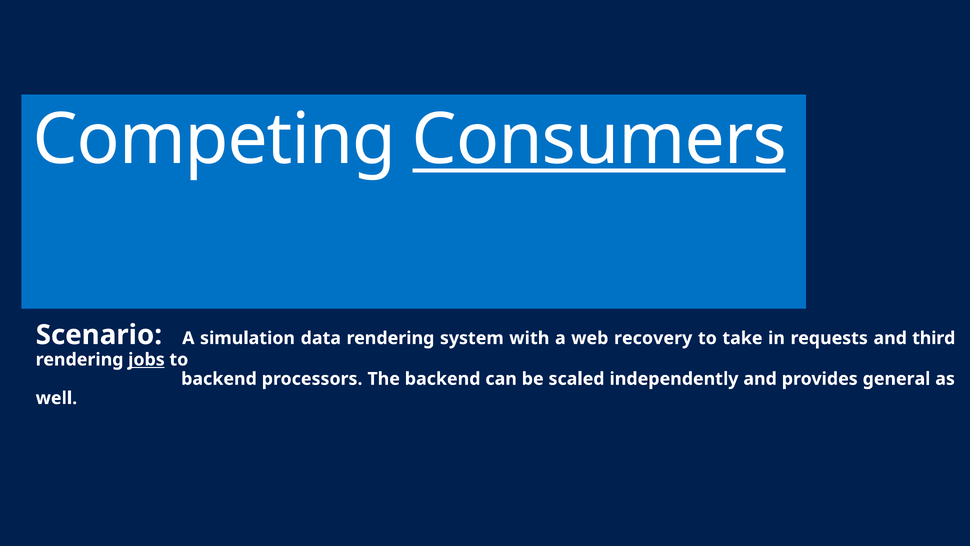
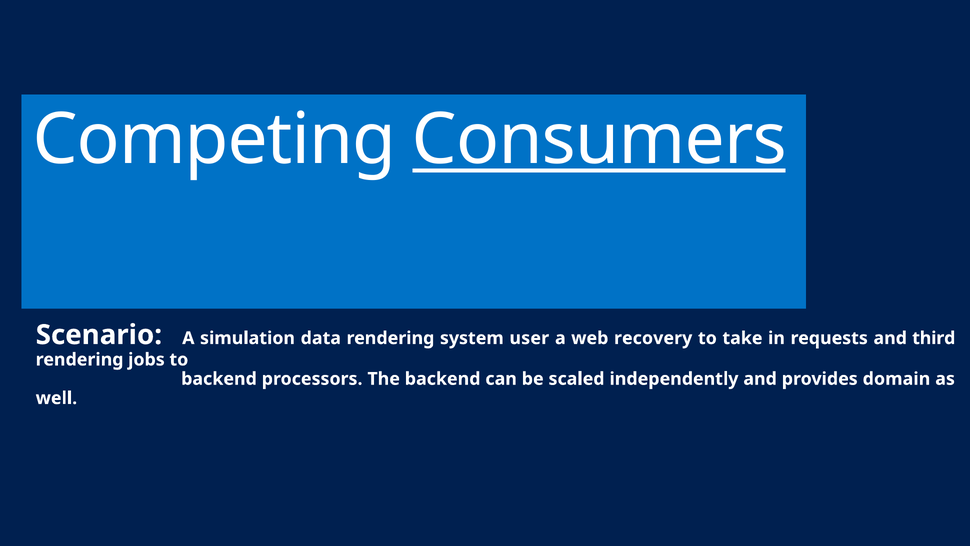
with: with -> user
jobs underline: present -> none
general: general -> domain
